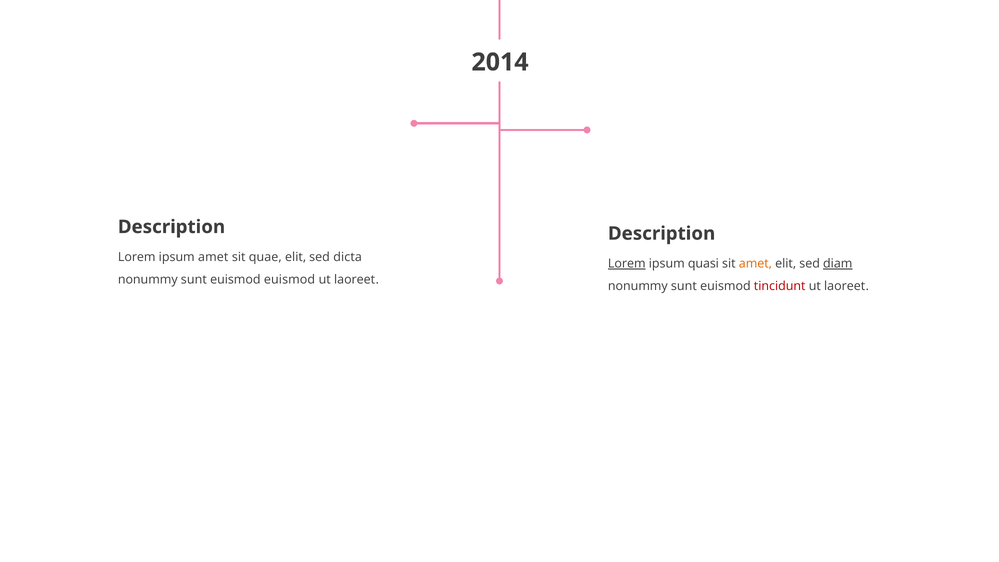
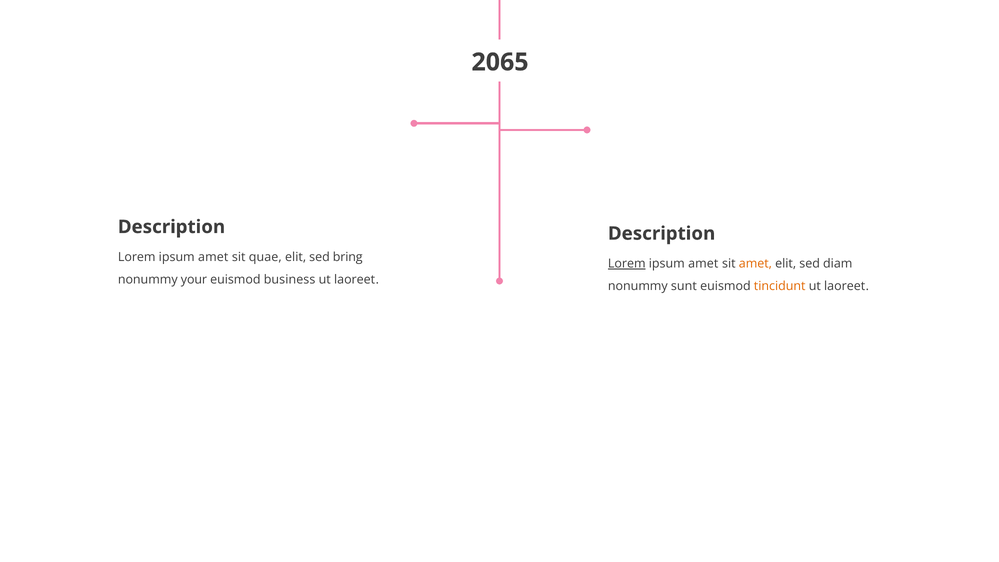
2014: 2014 -> 2065
dicta: dicta -> bring
quasi at (703, 264): quasi -> amet
diam underline: present -> none
sunt at (194, 279): sunt -> your
euismod euismod: euismod -> business
tincidunt colour: red -> orange
